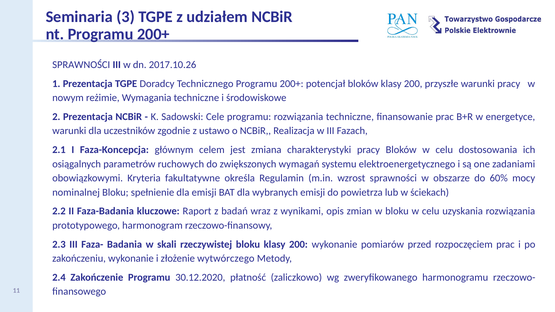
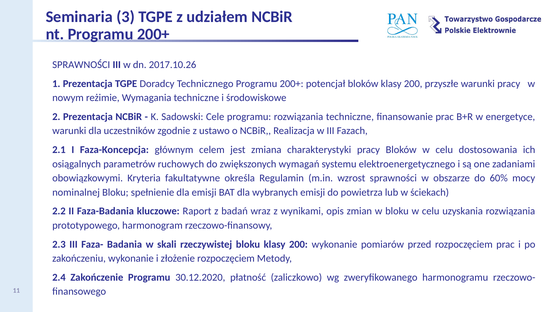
złożenie wytwórczego: wytwórczego -> rozpoczęciem
